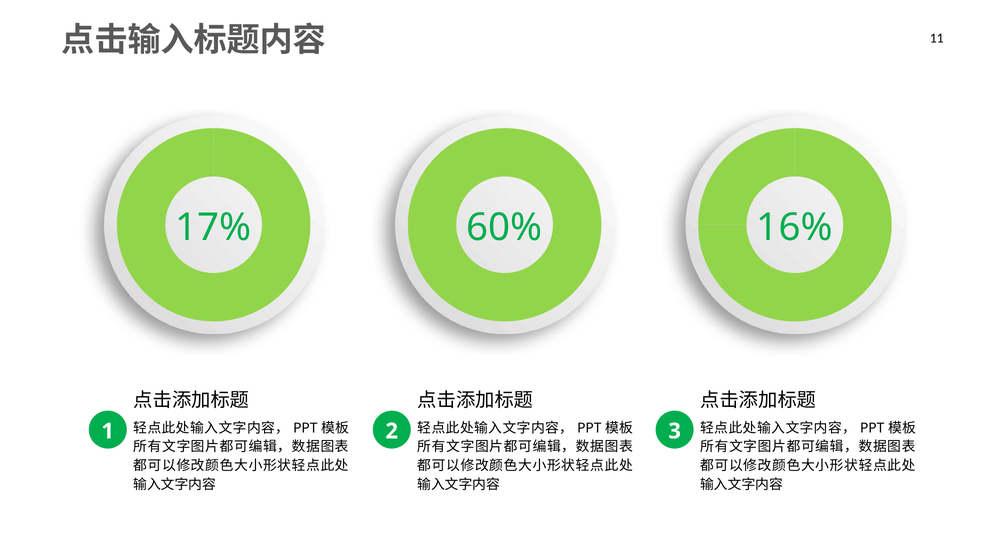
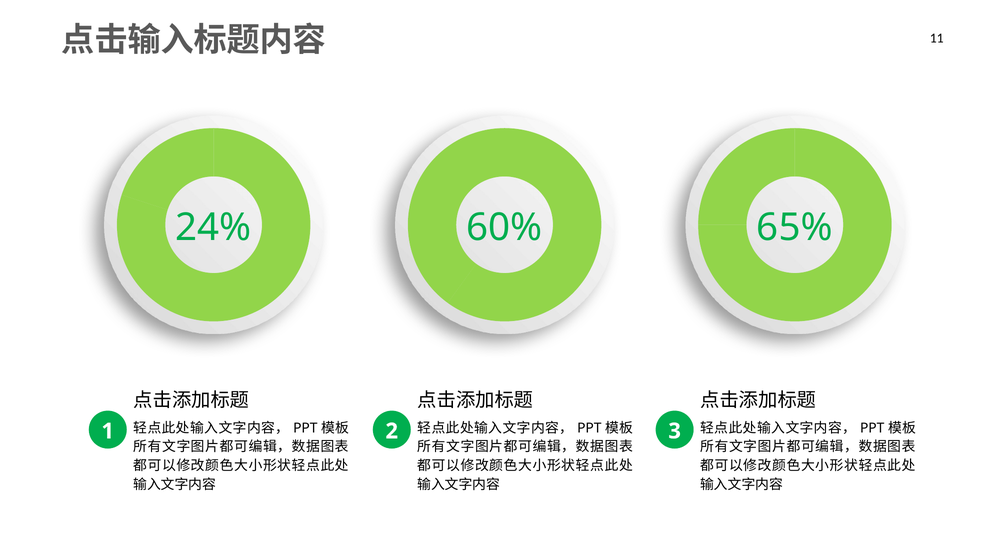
17%: 17% -> 24%
16%: 16% -> 65%
